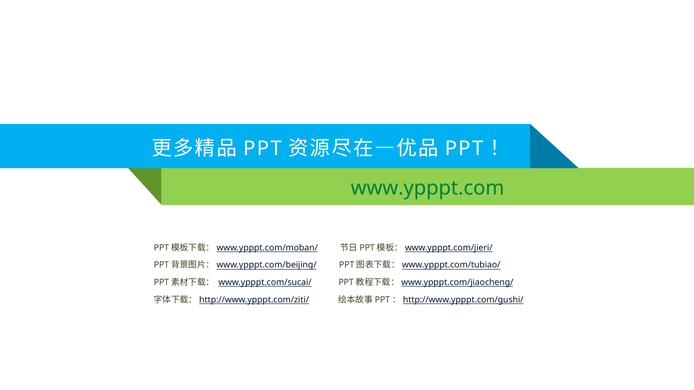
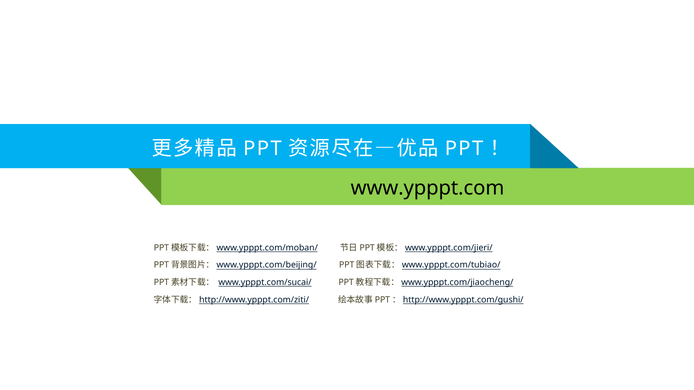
www.ypppt.com colour: green -> black
